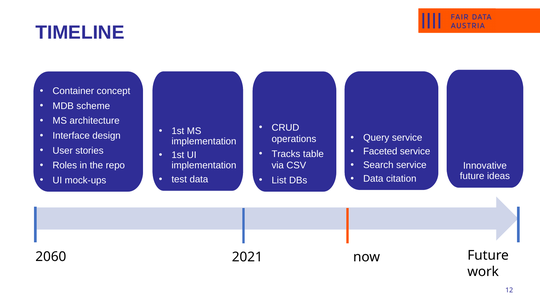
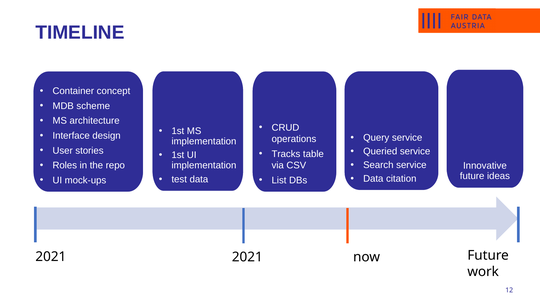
Faceted: Faceted -> Queried
2060 at (51, 257): 2060 -> 2021
